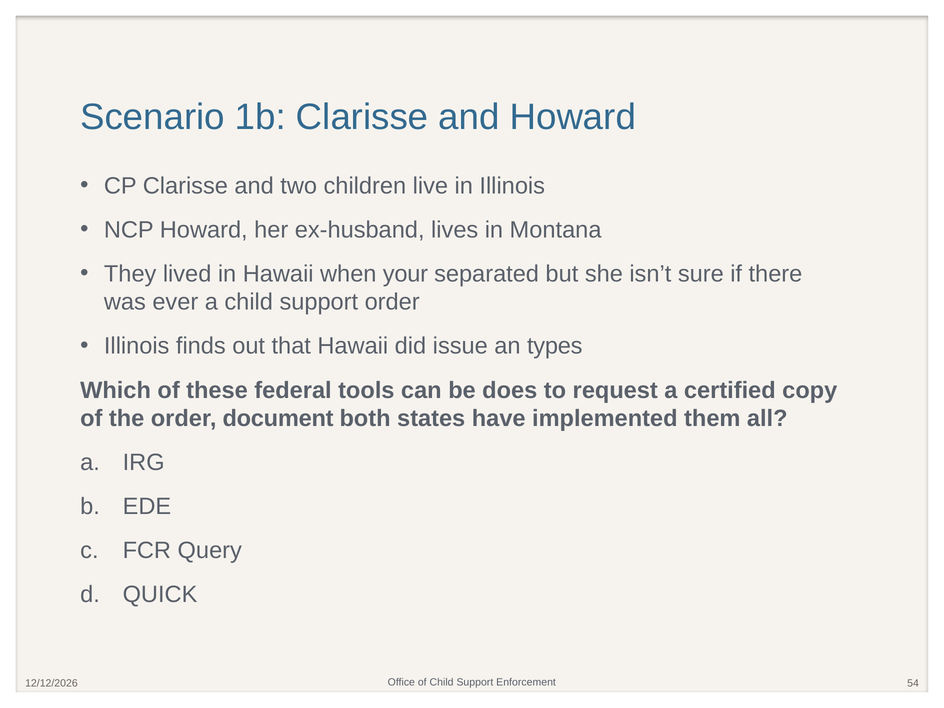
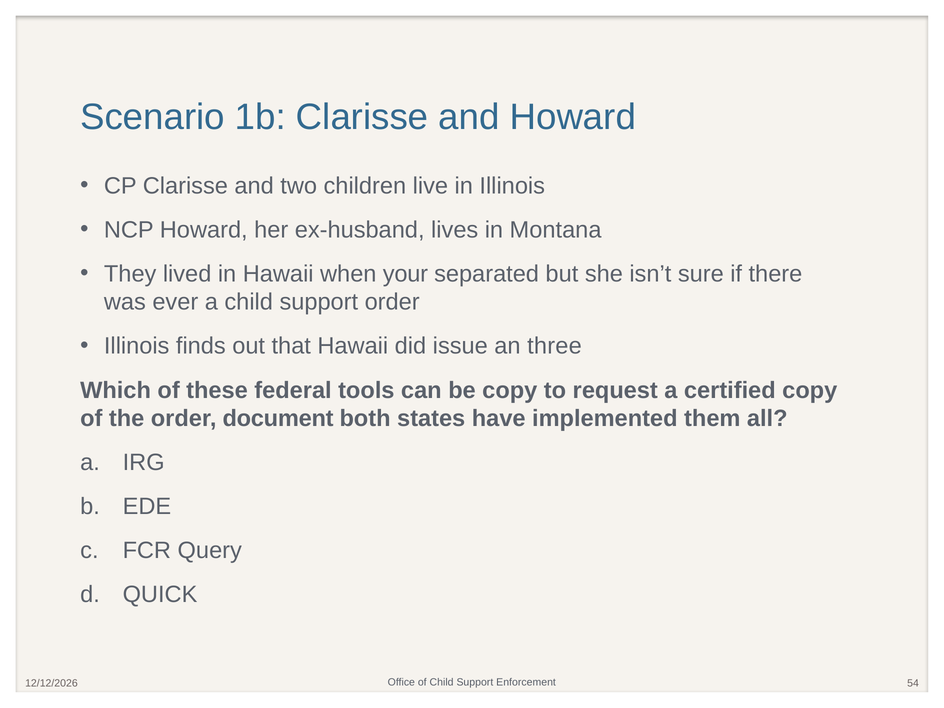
types: types -> three
be does: does -> copy
